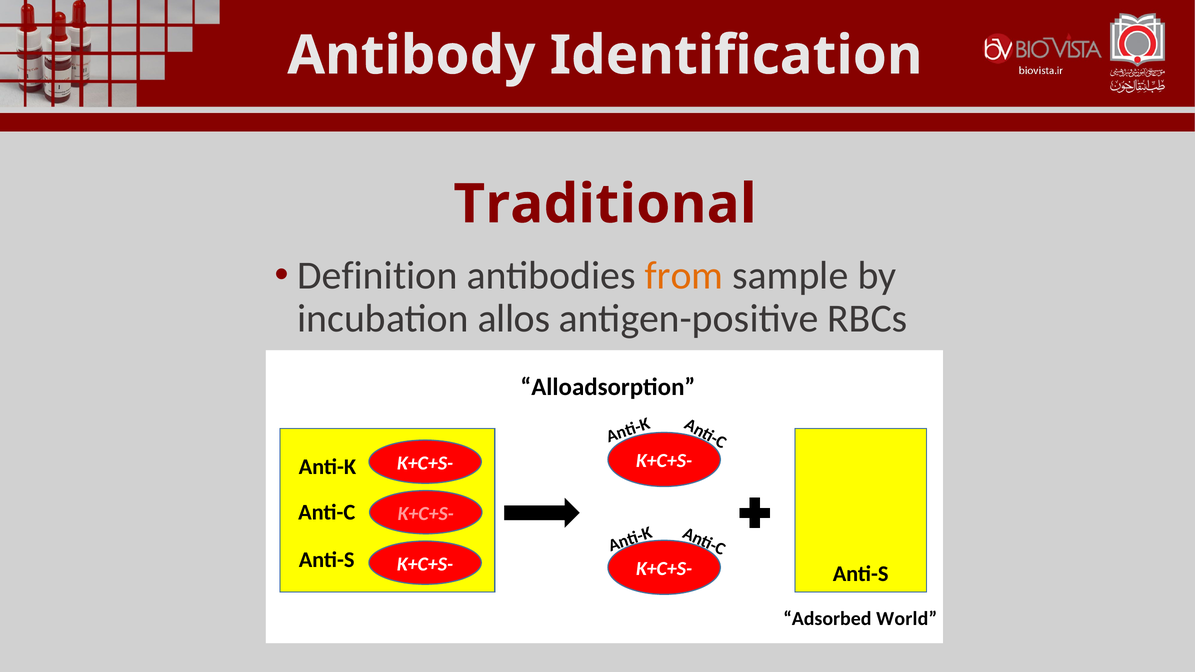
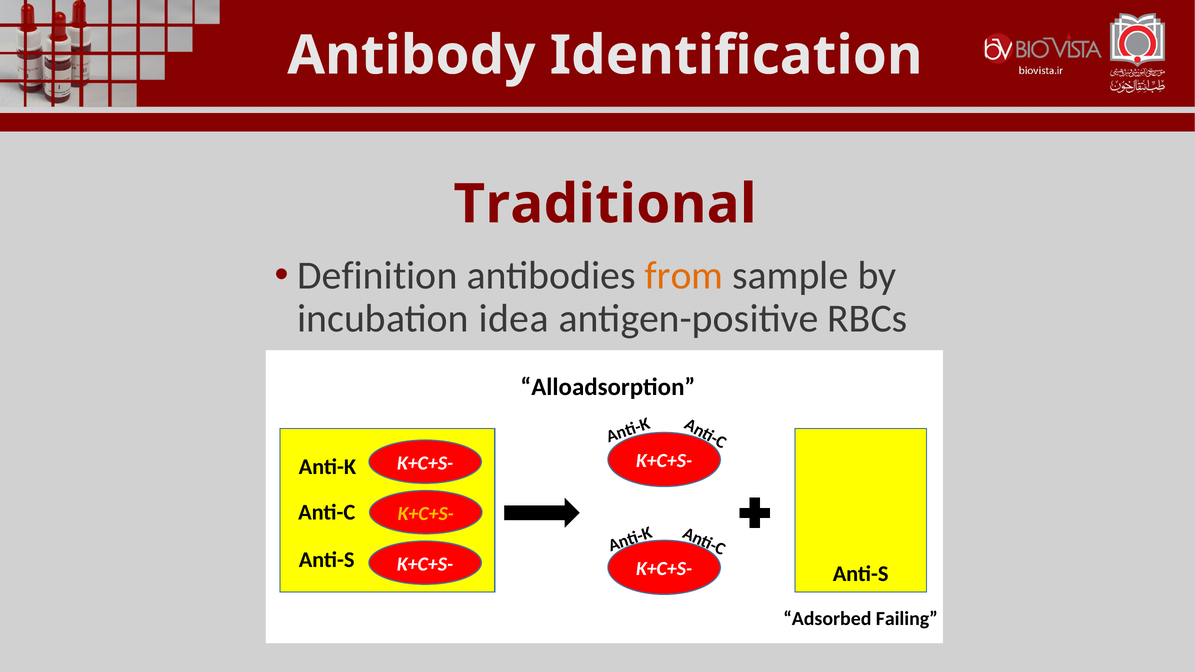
allos: allos -> idea
K+C+S- at (426, 514) colour: pink -> yellow
World: World -> Failing
